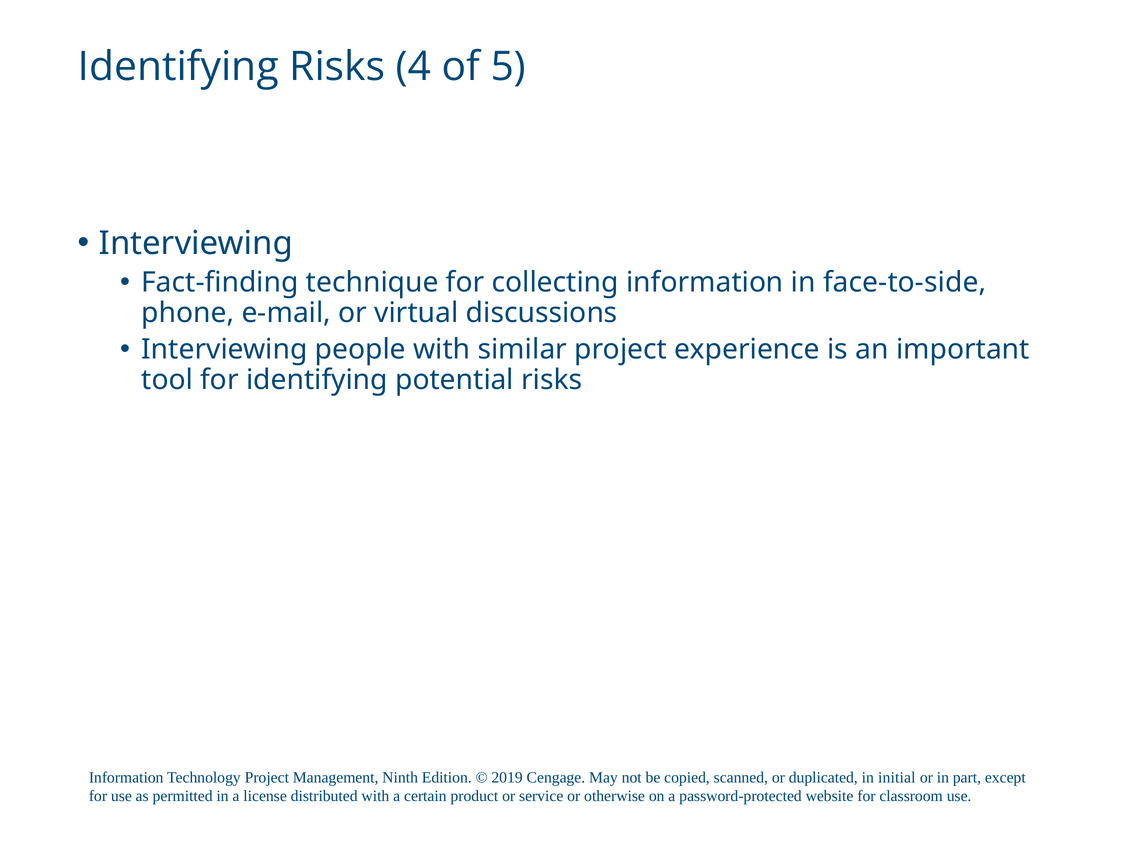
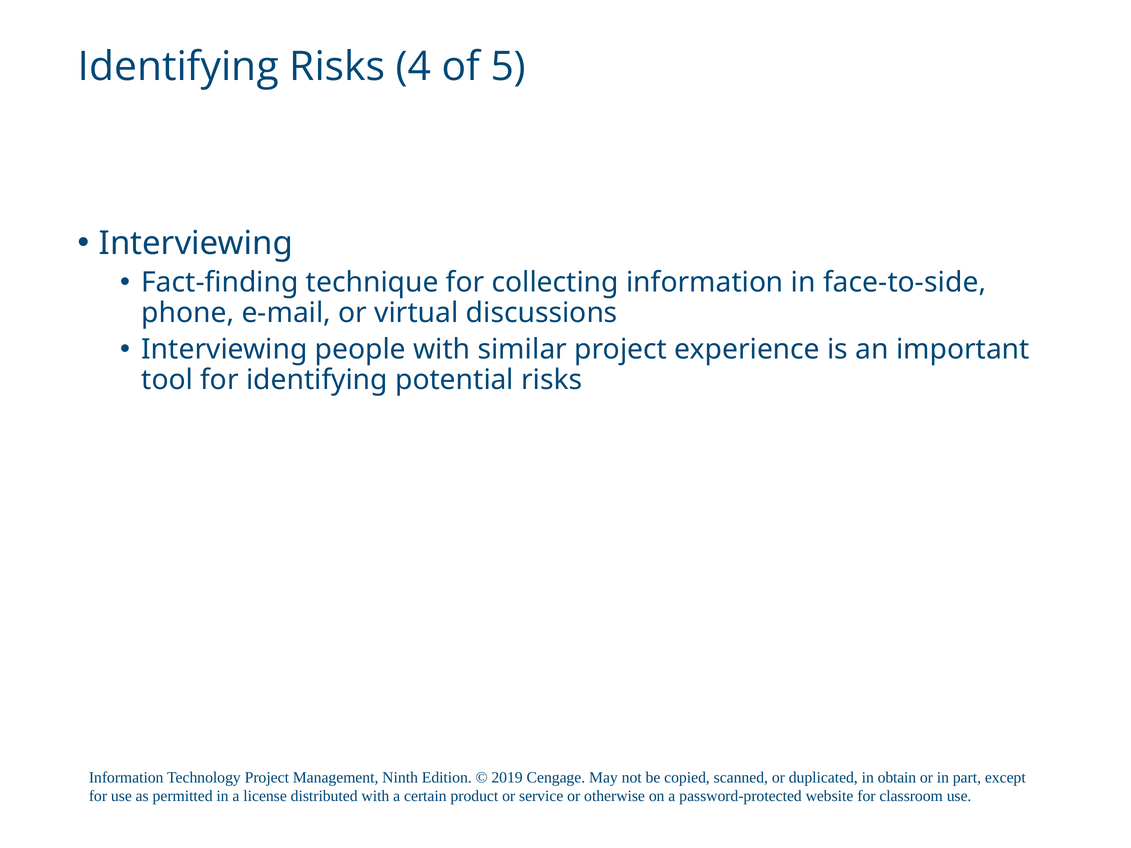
initial: initial -> obtain
